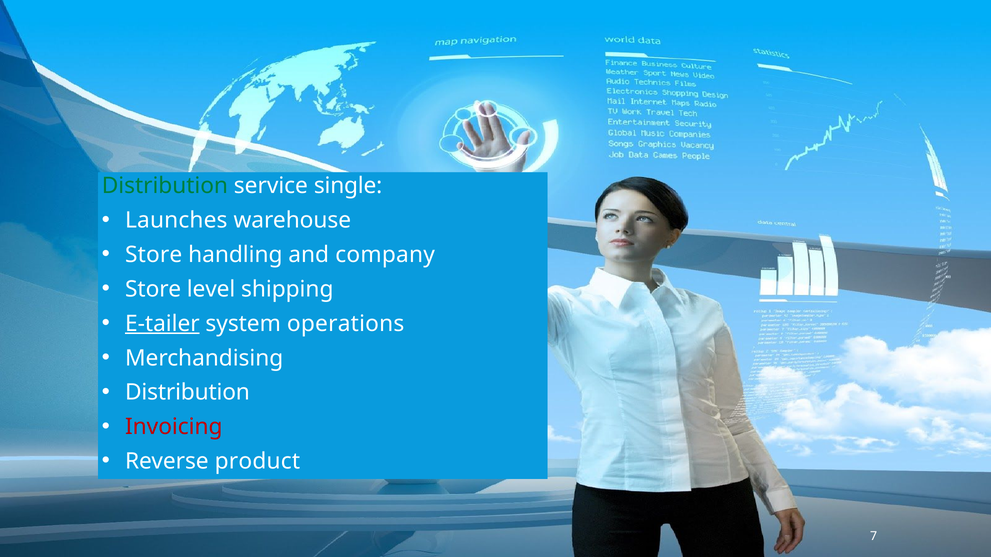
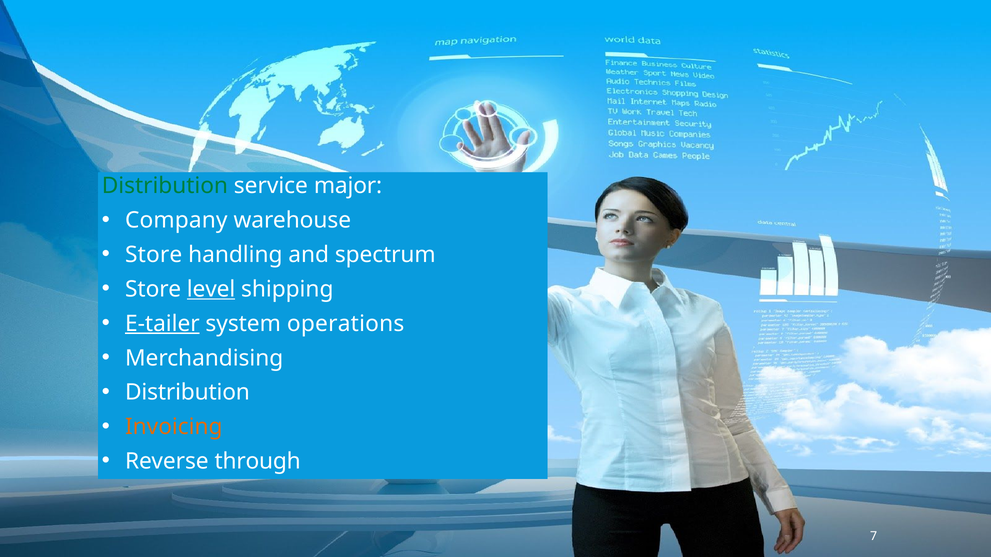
single: single -> major
Launches: Launches -> Company
company: company -> spectrum
level underline: none -> present
Invoicing colour: red -> orange
product: product -> through
